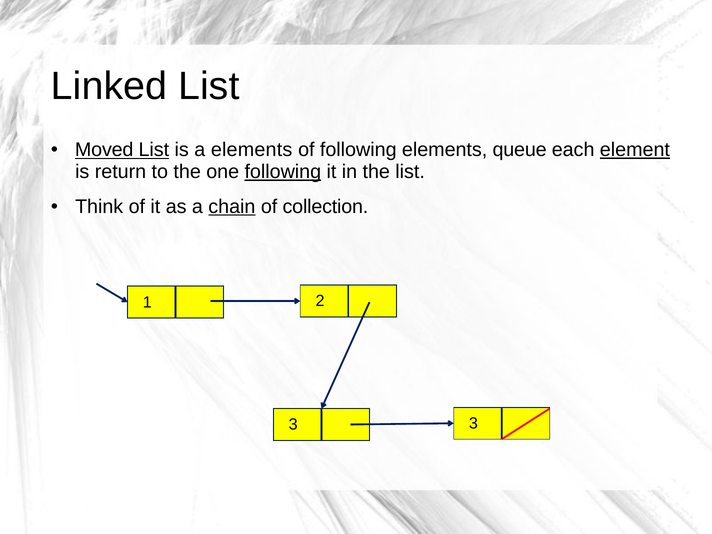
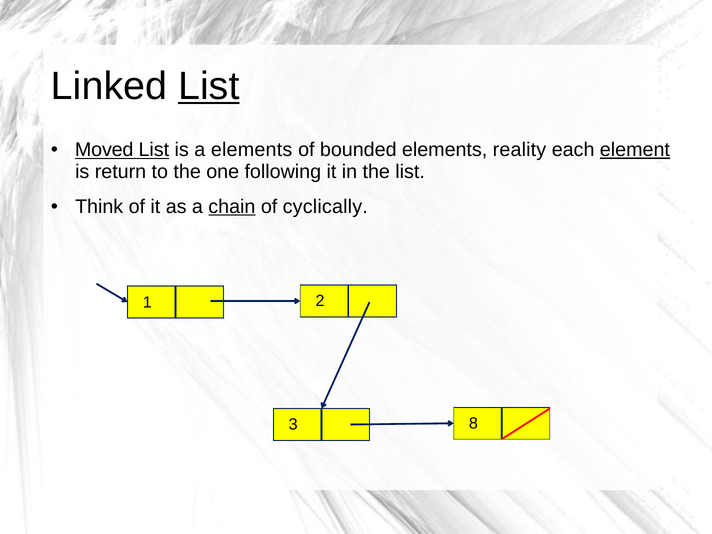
List at (209, 86) underline: none -> present
of following: following -> bounded
queue: queue -> reality
following at (283, 172) underline: present -> none
collection: collection -> cyclically
3 3: 3 -> 8
